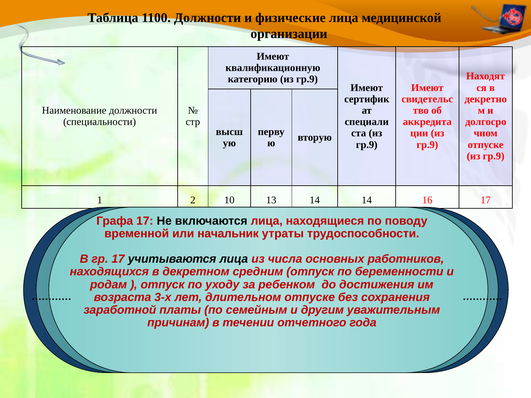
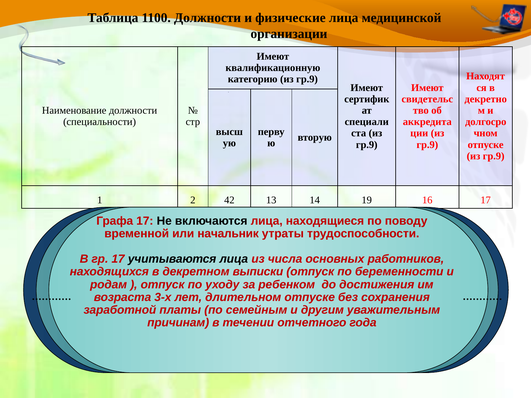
10: 10 -> 42
14 14: 14 -> 19
средним: средним -> выписки
